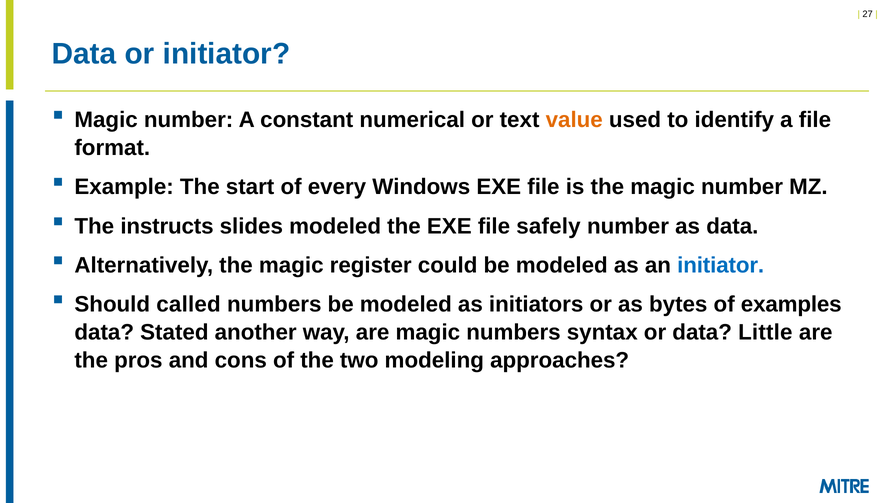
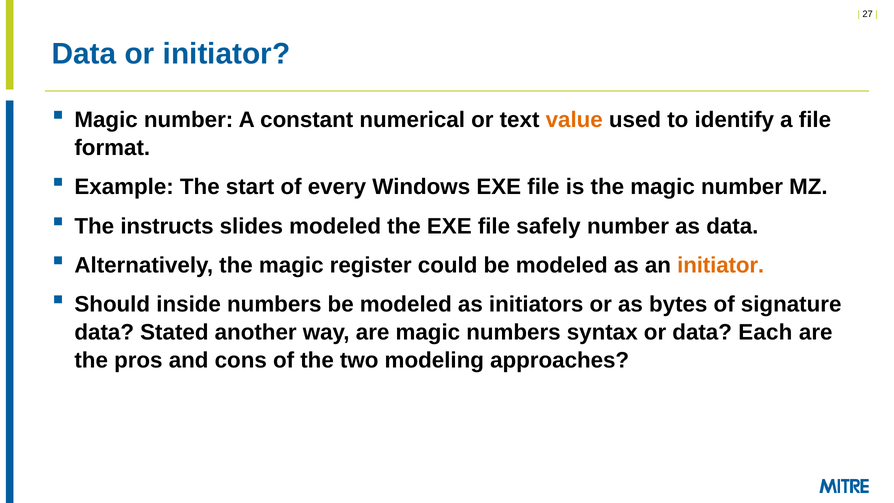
initiator at (721, 265) colour: blue -> orange
called: called -> inside
examples: examples -> signature
Little: Little -> Each
